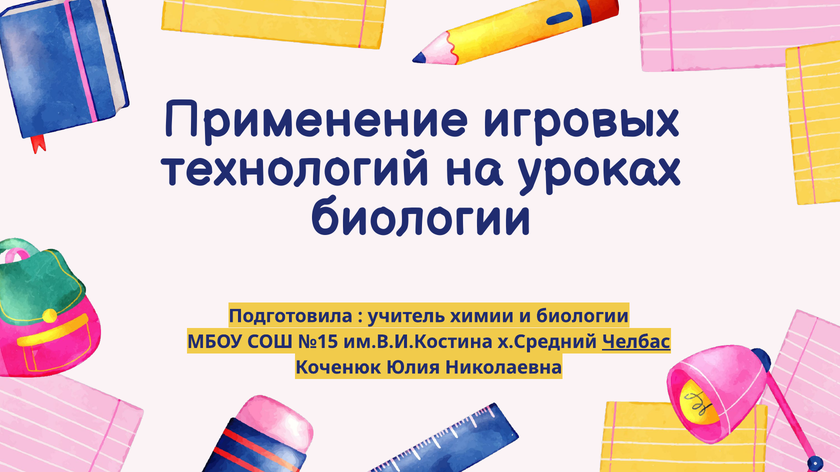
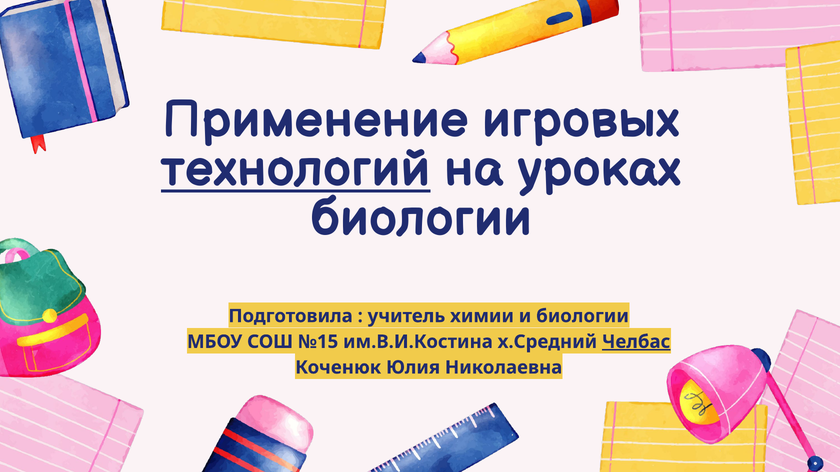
технологий underline: none -> present
